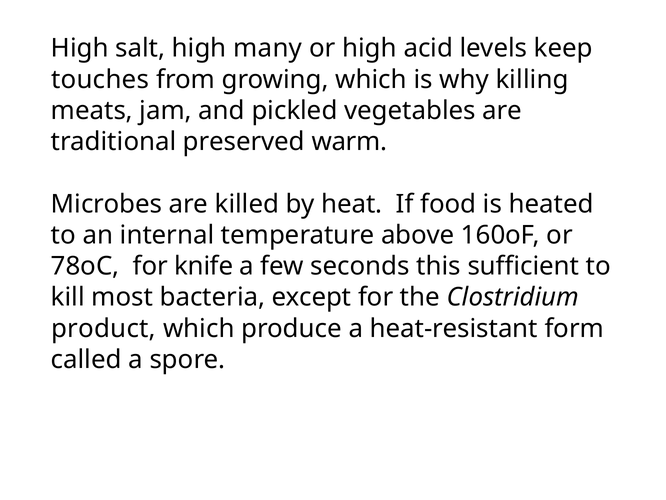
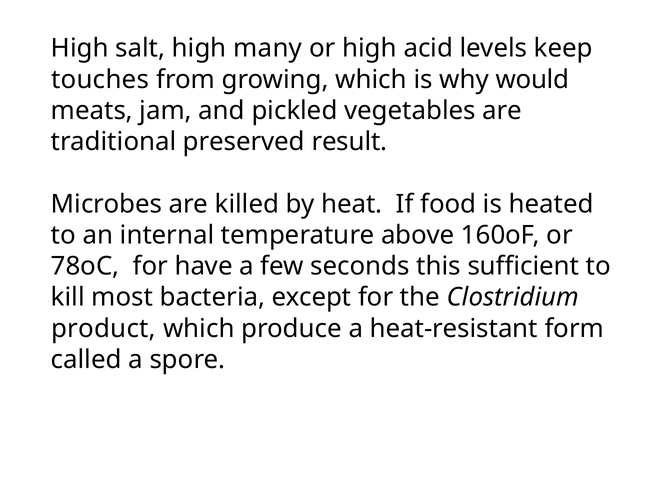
killing: killing -> would
warm: warm -> result
knife: knife -> have
